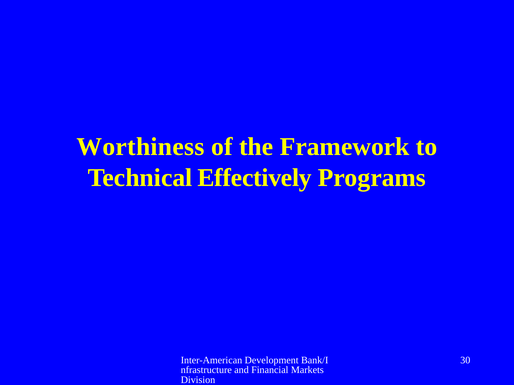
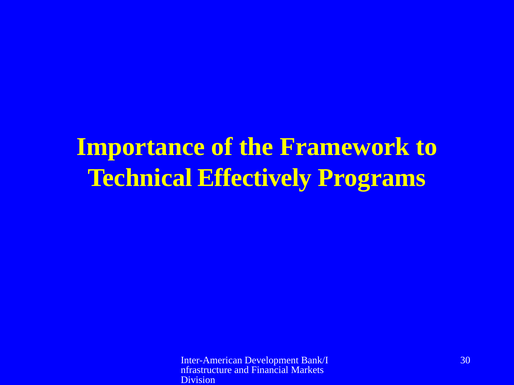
Worthiness: Worthiness -> Importance
